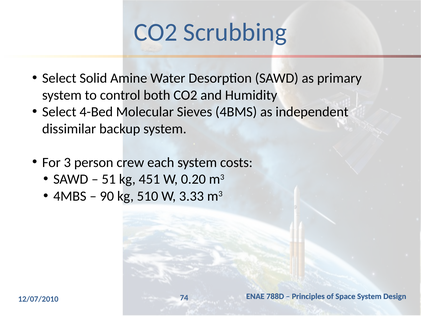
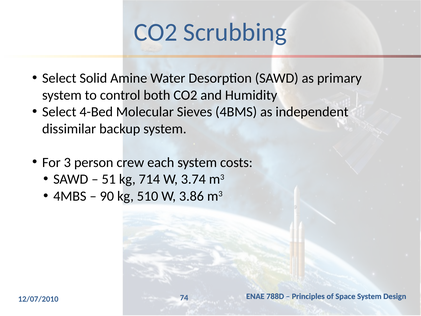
451: 451 -> 714
0.20: 0.20 -> 3.74
3.33: 3.33 -> 3.86
